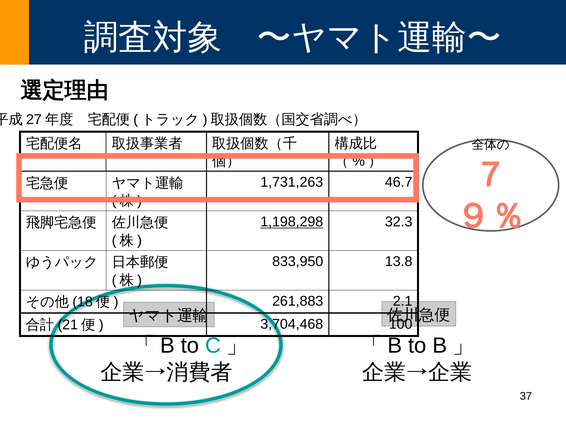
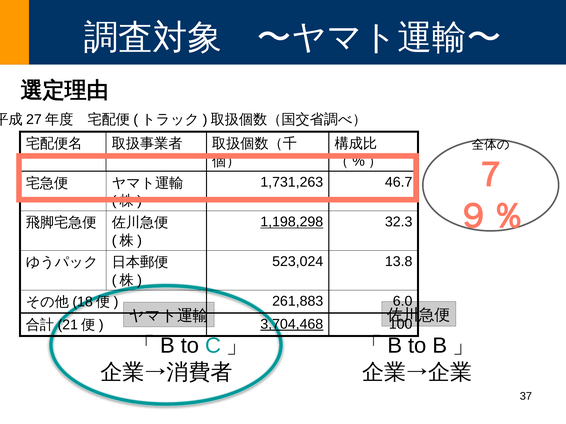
833,950: 833,950 -> 523,024
2.1: 2.1 -> 6.0
3,704,468 underline: none -> present
